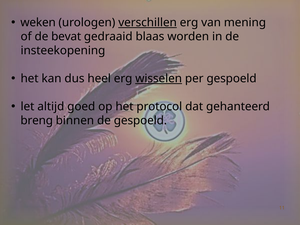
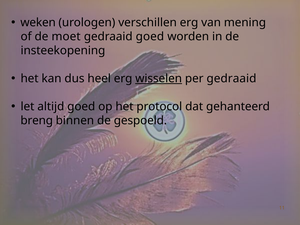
verschillen underline: present -> none
bevat: bevat -> moet
gedraaid blaas: blaas -> goed
per gespoeld: gespoeld -> gedraaid
